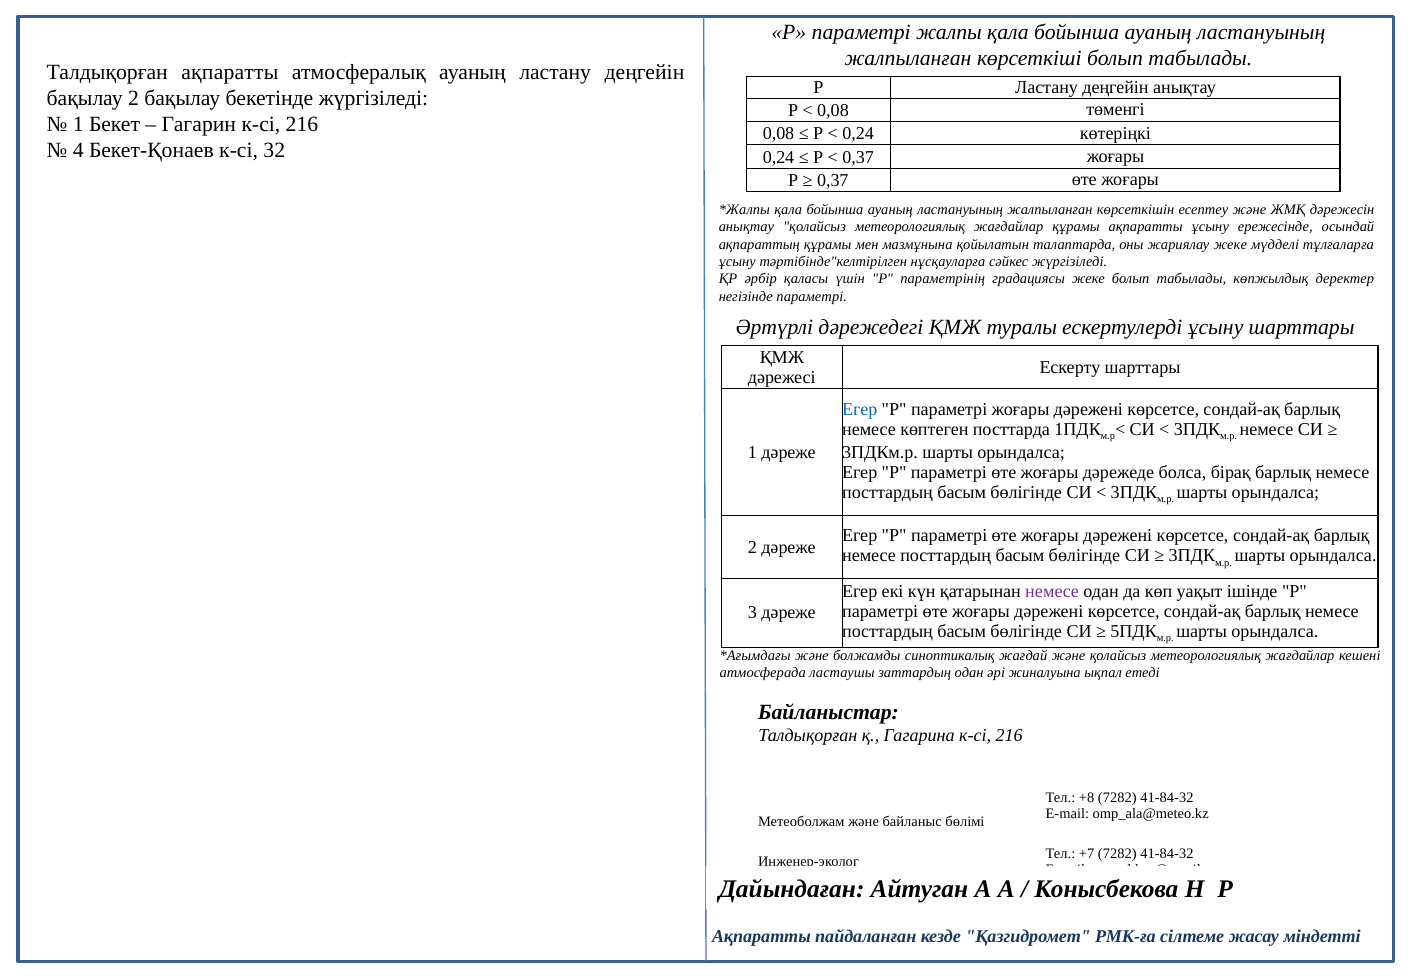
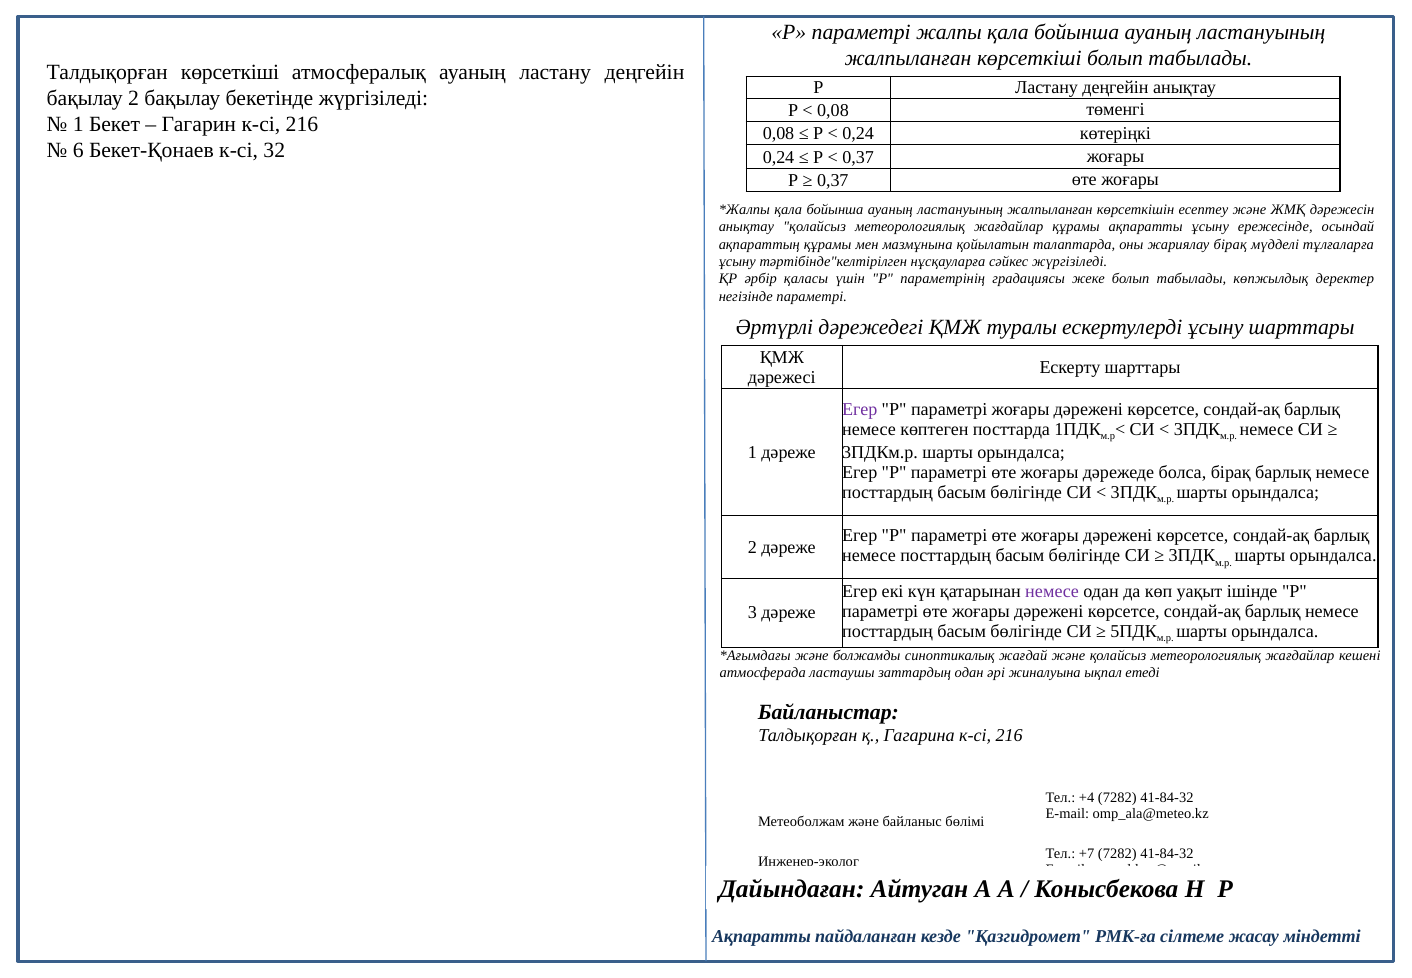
Талдықорған ақпаратты: ақпаратты -> көрсеткіші
4: 4 -> 6
жариялау жеке: жеке -> бірақ
Егер at (860, 409) colour: blue -> purple
+8: +8 -> +4
